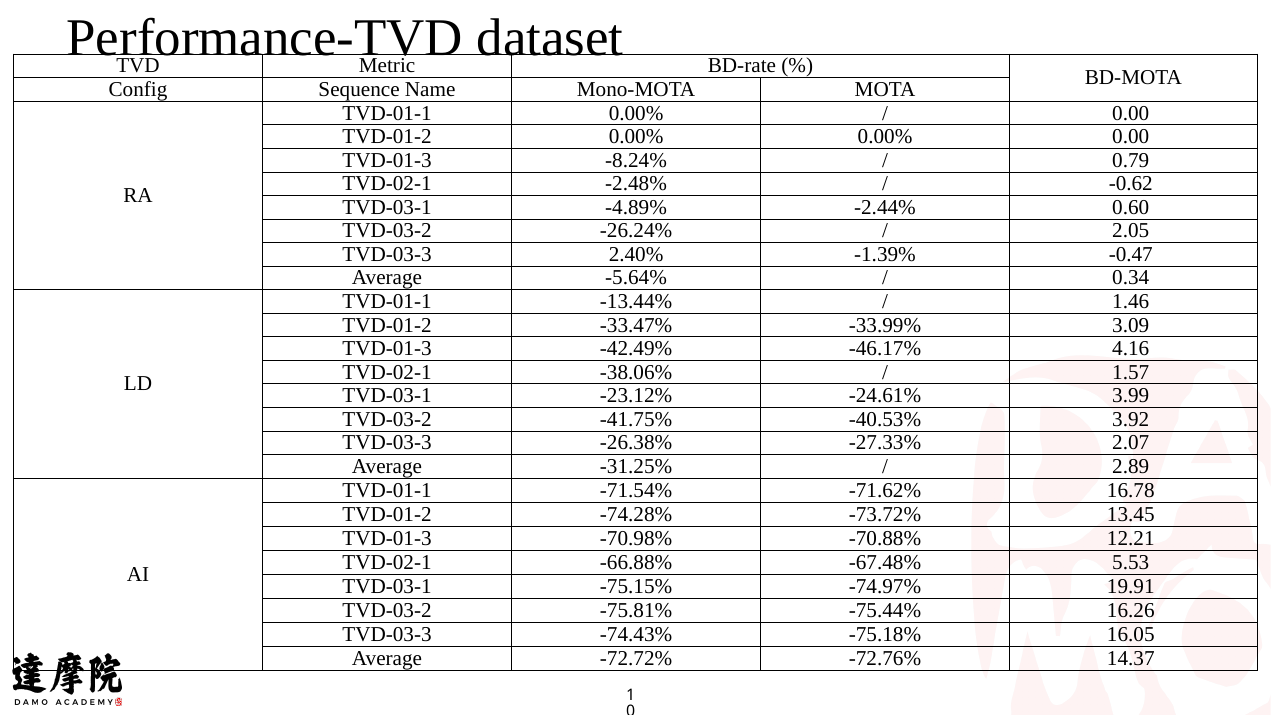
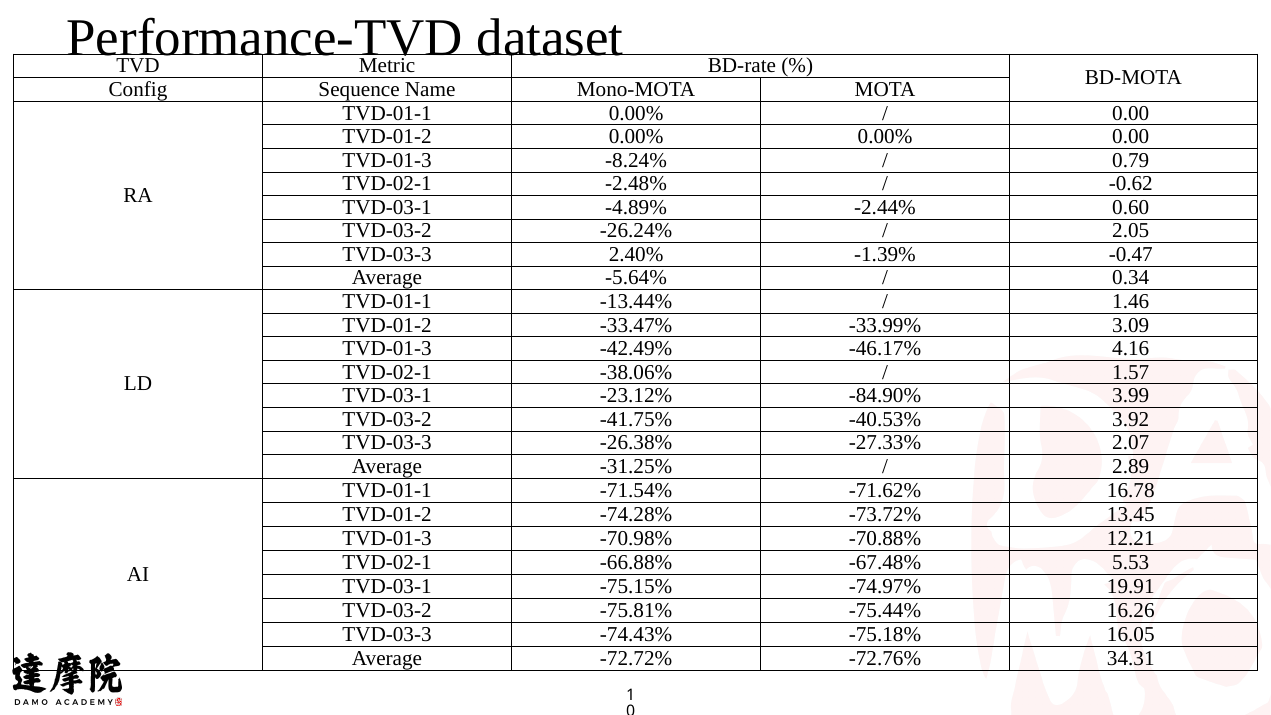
-24.61%: -24.61% -> -84.90%
14.37: 14.37 -> 34.31
